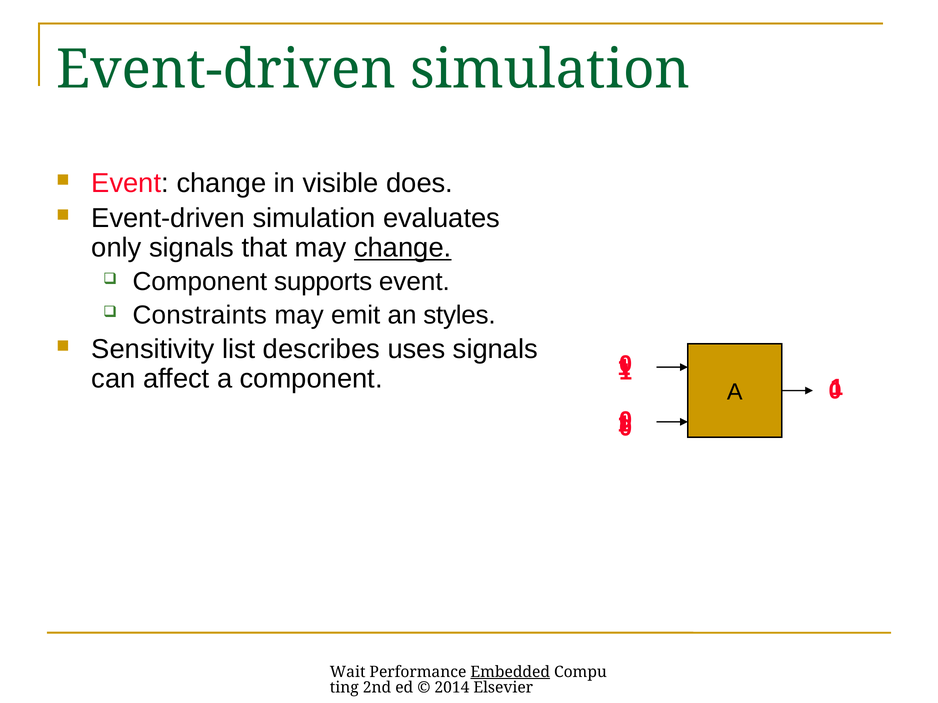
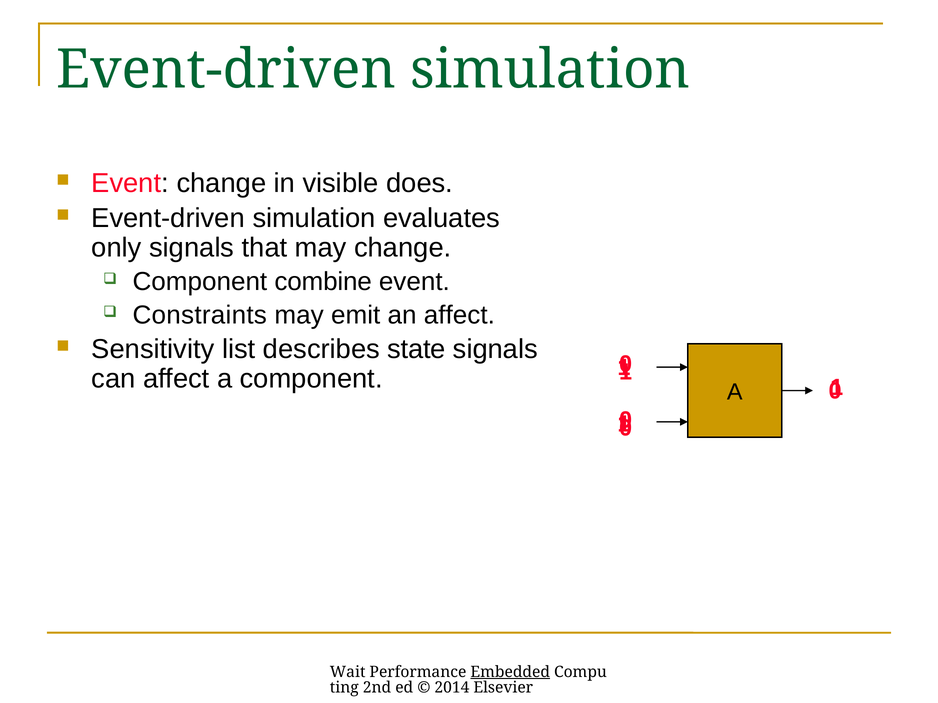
change at (403, 248) underline: present -> none
supports: supports -> combine
an styles: styles -> affect
uses: uses -> state
